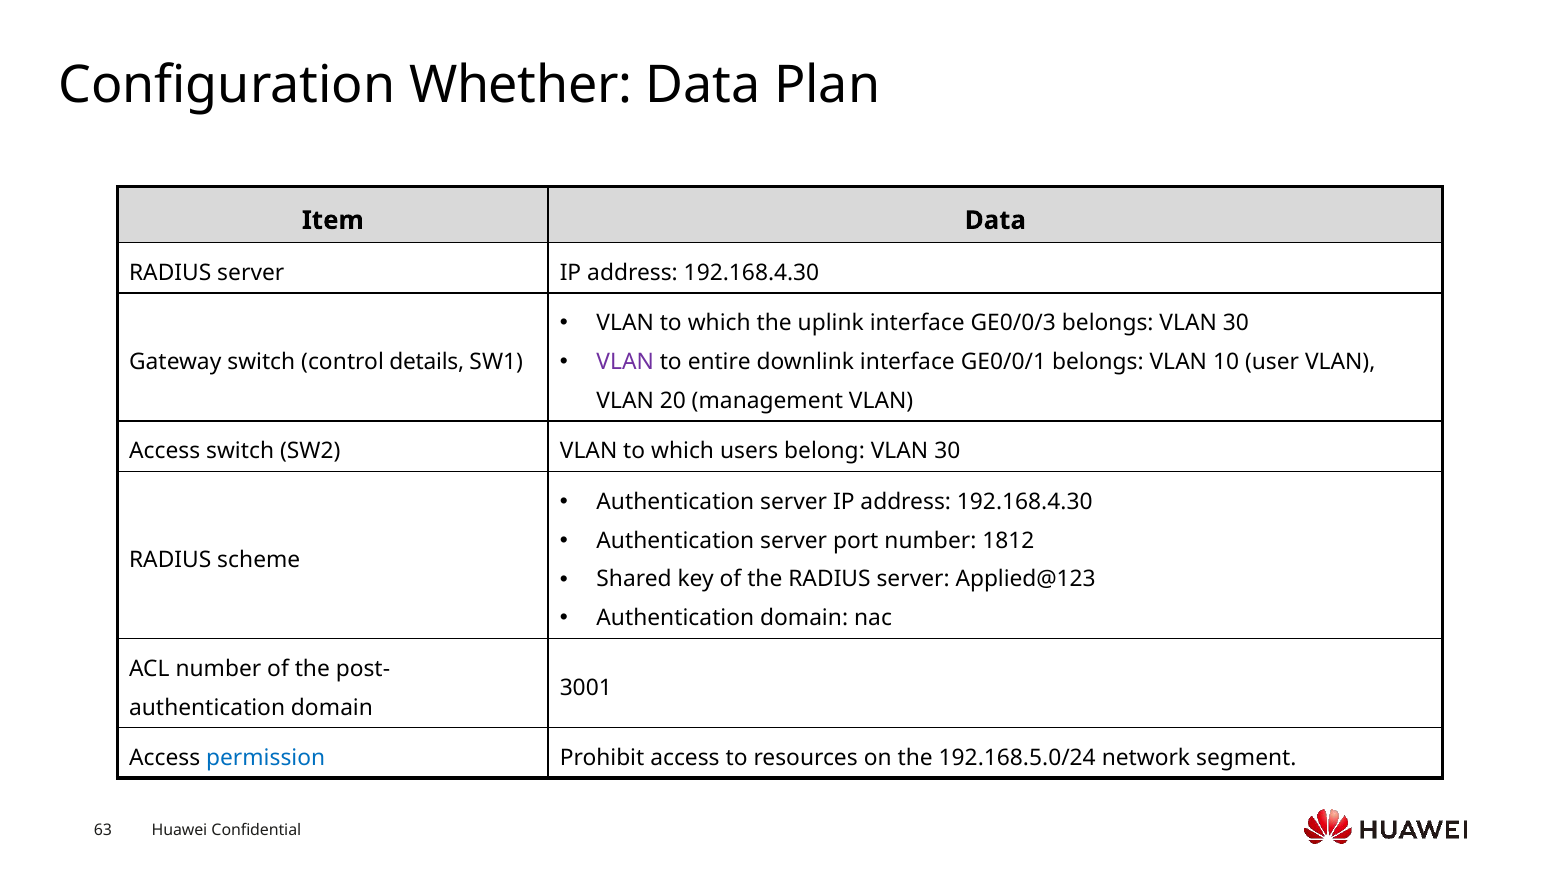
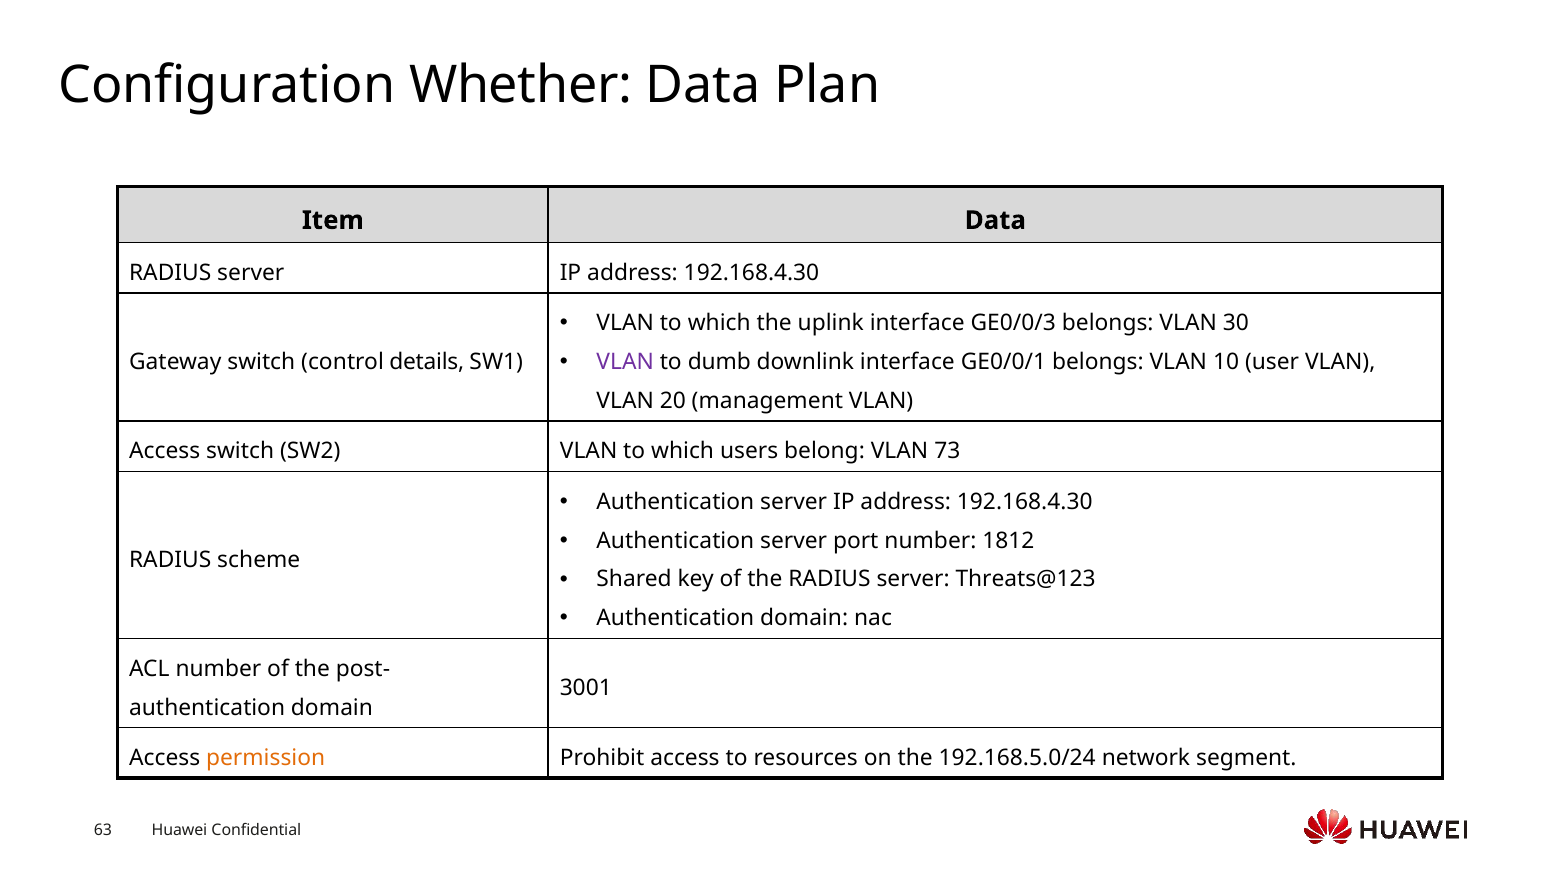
entire: entire -> dumb
belong VLAN 30: 30 -> 73
Applied@123: Applied@123 -> Threats@123
permission colour: blue -> orange
